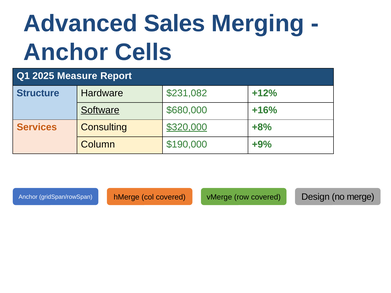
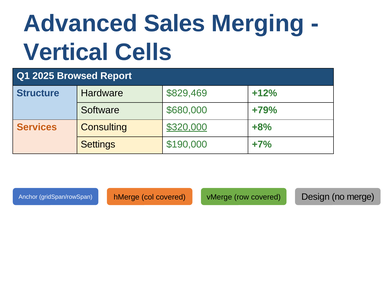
Anchor at (66, 52): Anchor -> Vertical
Measure: Measure -> Browsed
$231,082: $231,082 -> $829,469
Software underline: present -> none
+16%: +16% -> +79%
Column: Column -> Settings
+9%: +9% -> +7%
